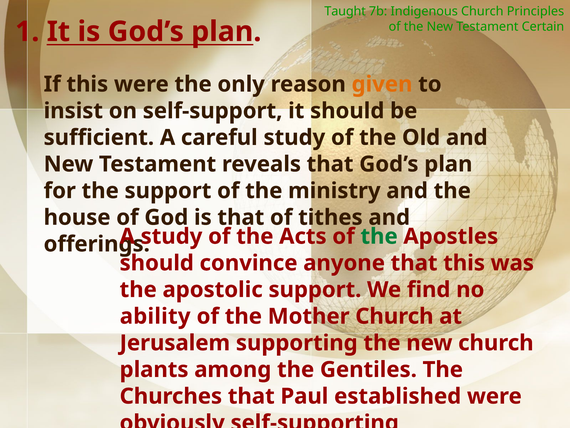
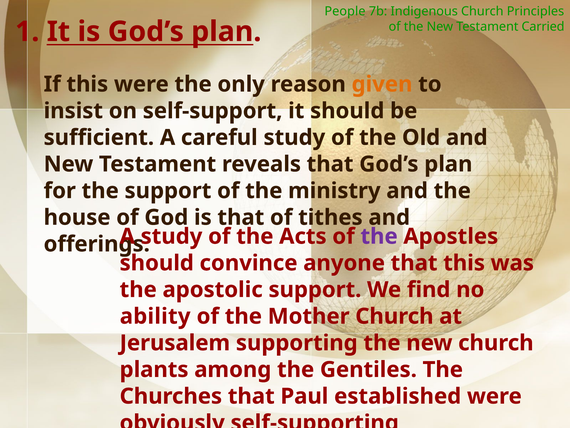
Taught: Taught -> People
Certain: Certain -> Carried
the at (379, 236) colour: green -> purple
